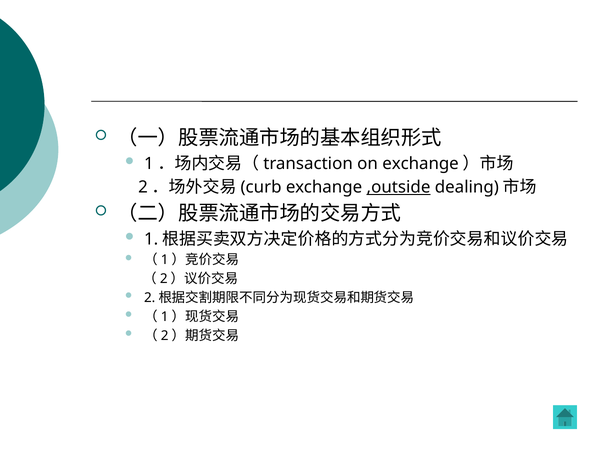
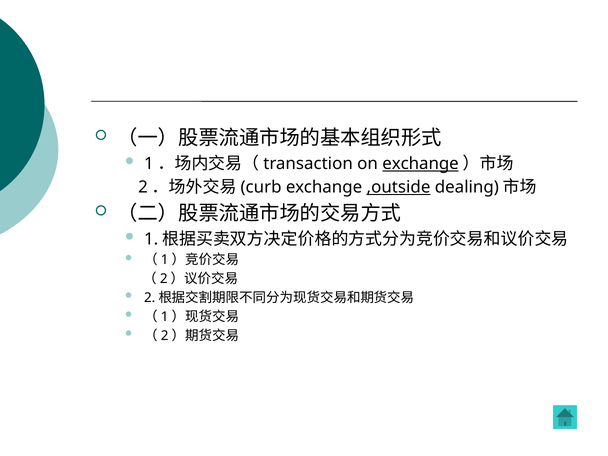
exchange at (421, 164) underline: none -> present
